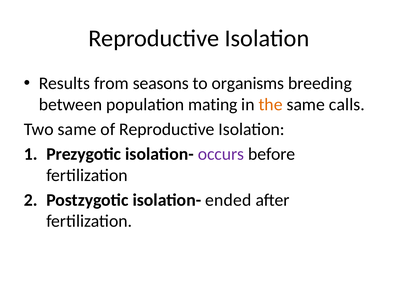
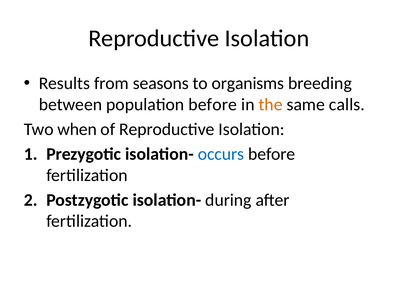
population mating: mating -> before
Two same: same -> when
occurs colour: purple -> blue
ended: ended -> during
